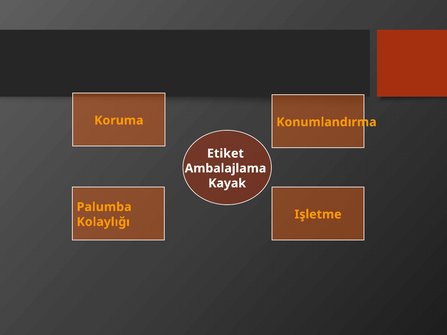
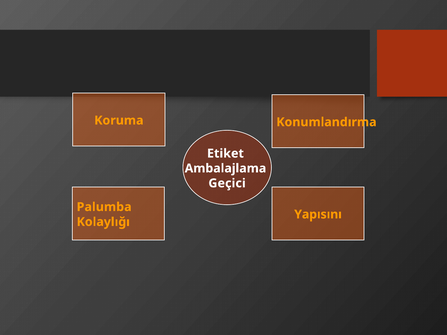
Kayak: Kayak -> Geçici
Işletme: Işletme -> Yapısını
